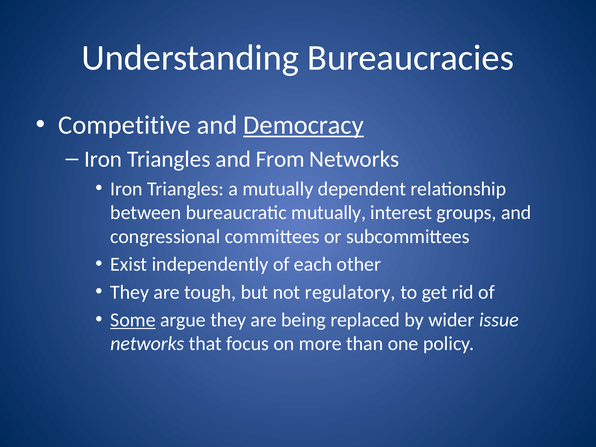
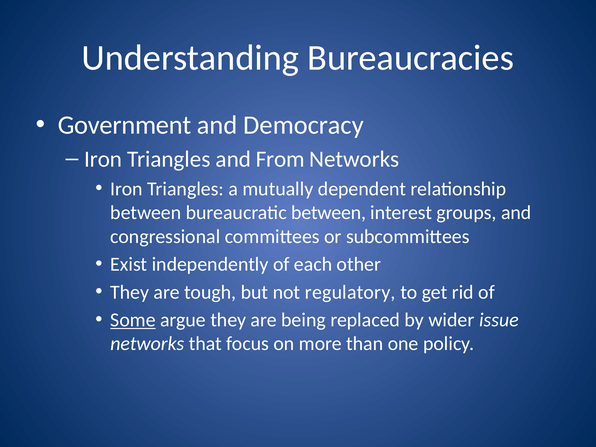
Competitive: Competitive -> Government
Democracy underline: present -> none
bureaucratic mutually: mutually -> between
